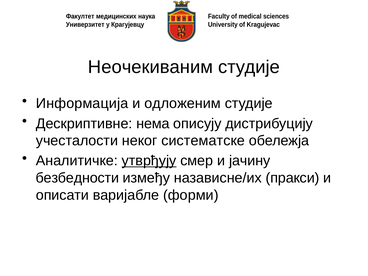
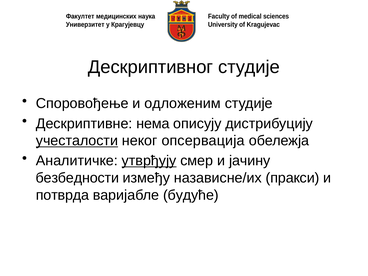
Неочекиваним: Неочекиваним -> Дескриптивног
Информација: Информација -> Споровођење
учесталости underline: none -> present
систематске: систематске -> опсервација
описати: описати -> потврда
форми: форми -> будуће
